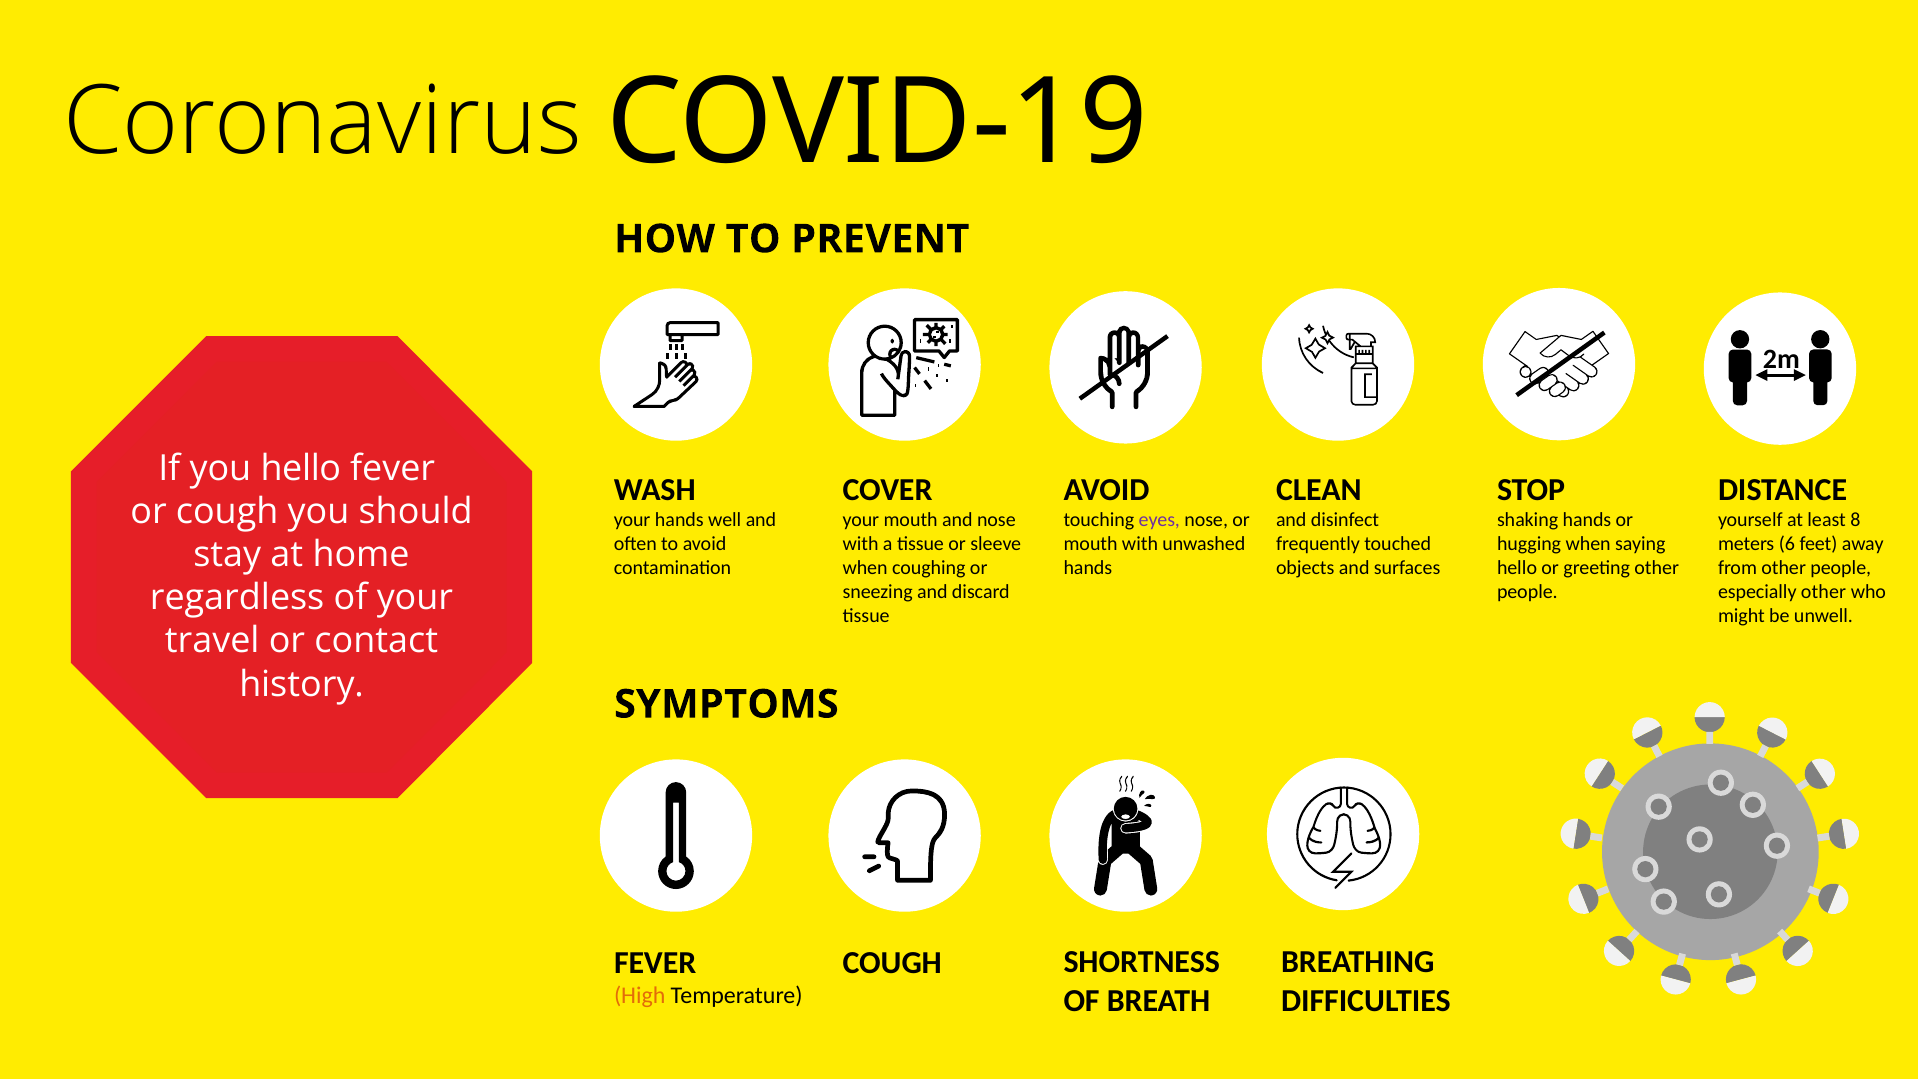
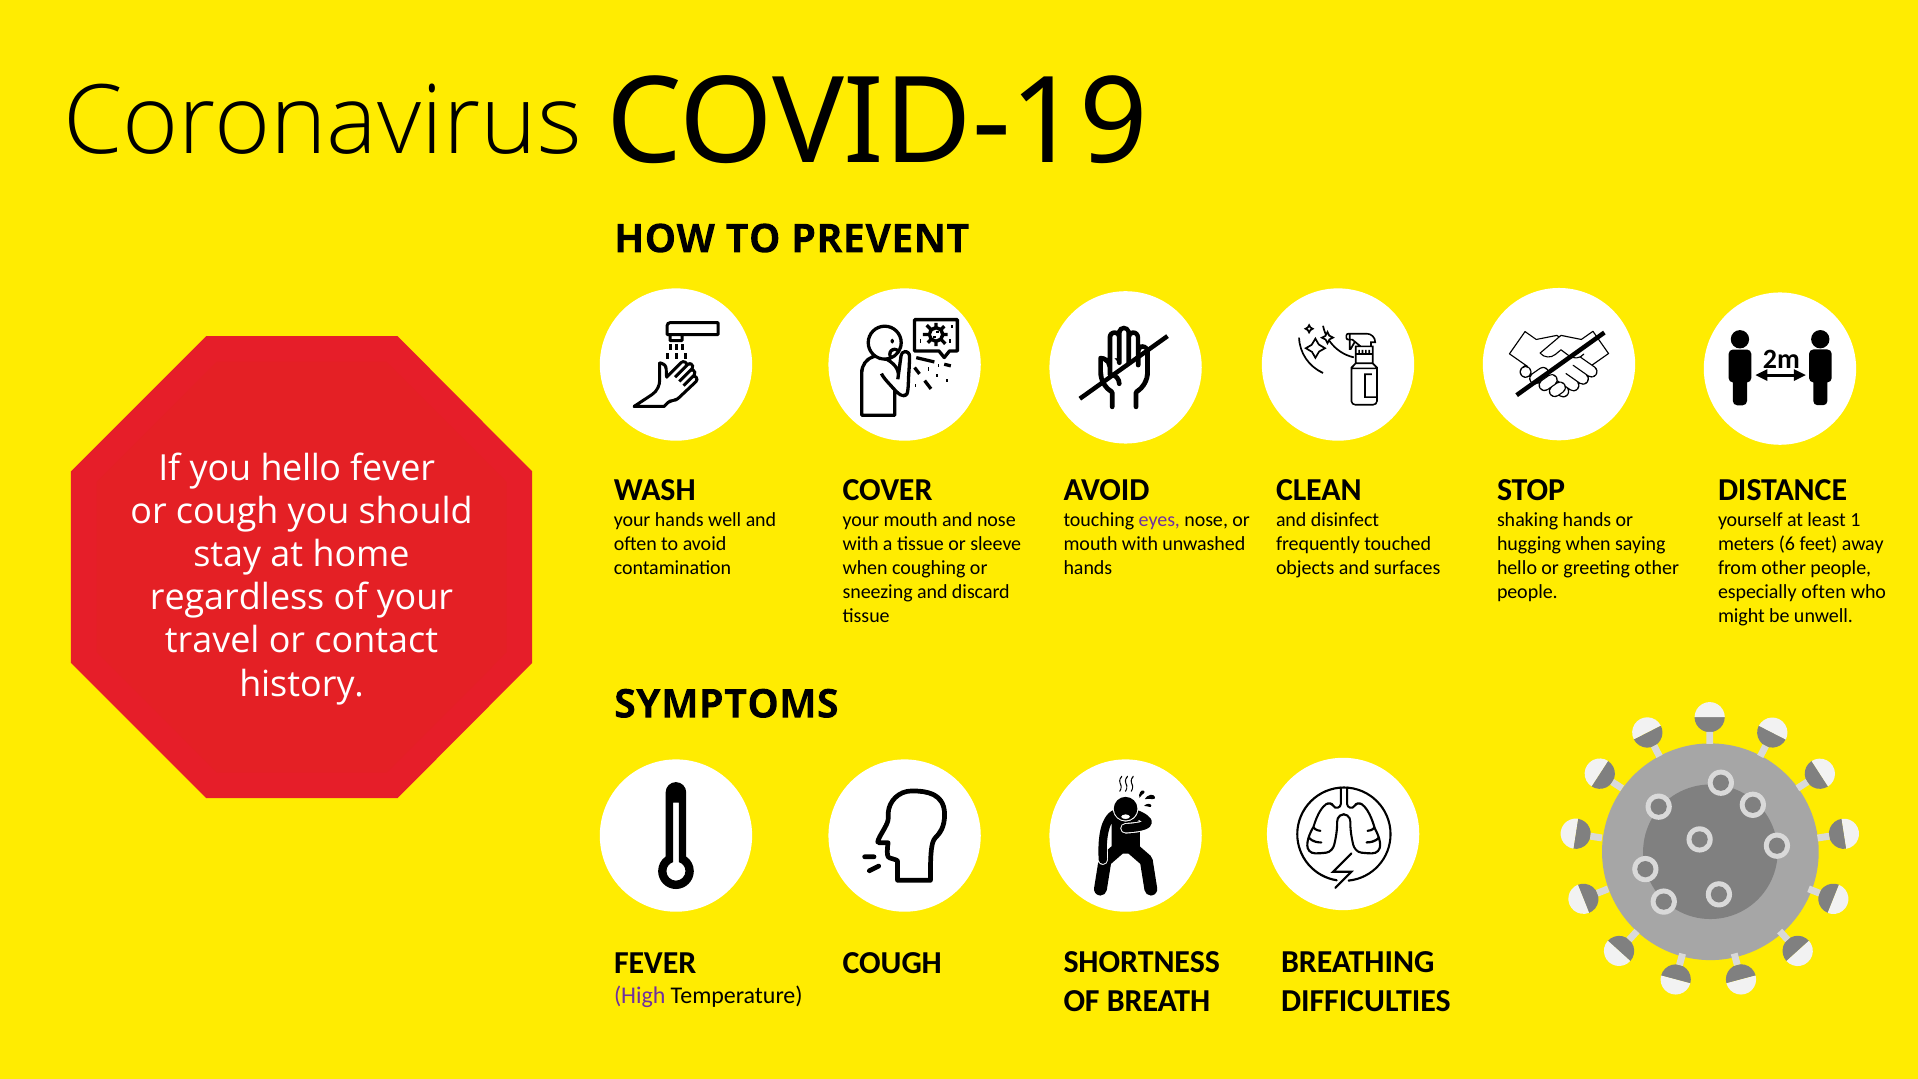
8: 8 -> 1
especially other: other -> often
High colour: orange -> purple
